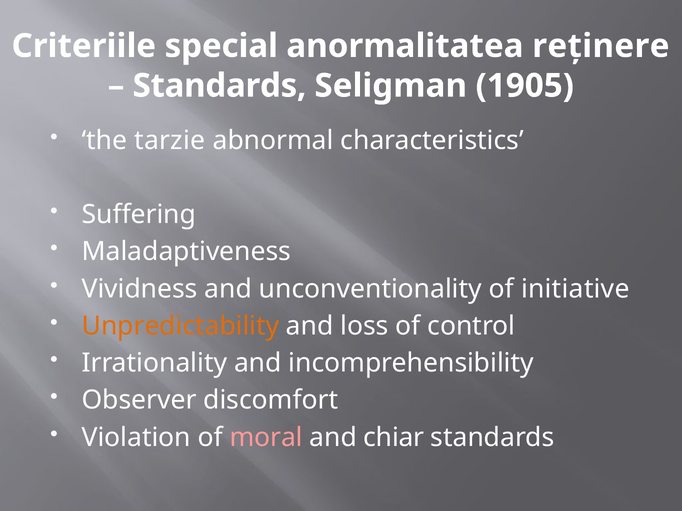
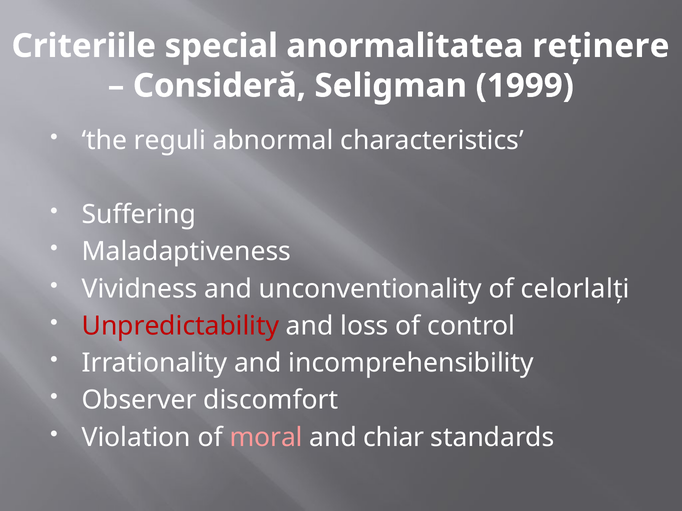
Standards at (219, 86): Standards -> Consideră
1905: 1905 -> 1999
tarzie: tarzie -> reguli
initiative: initiative -> celorlalţi
Unpredictability colour: orange -> red
